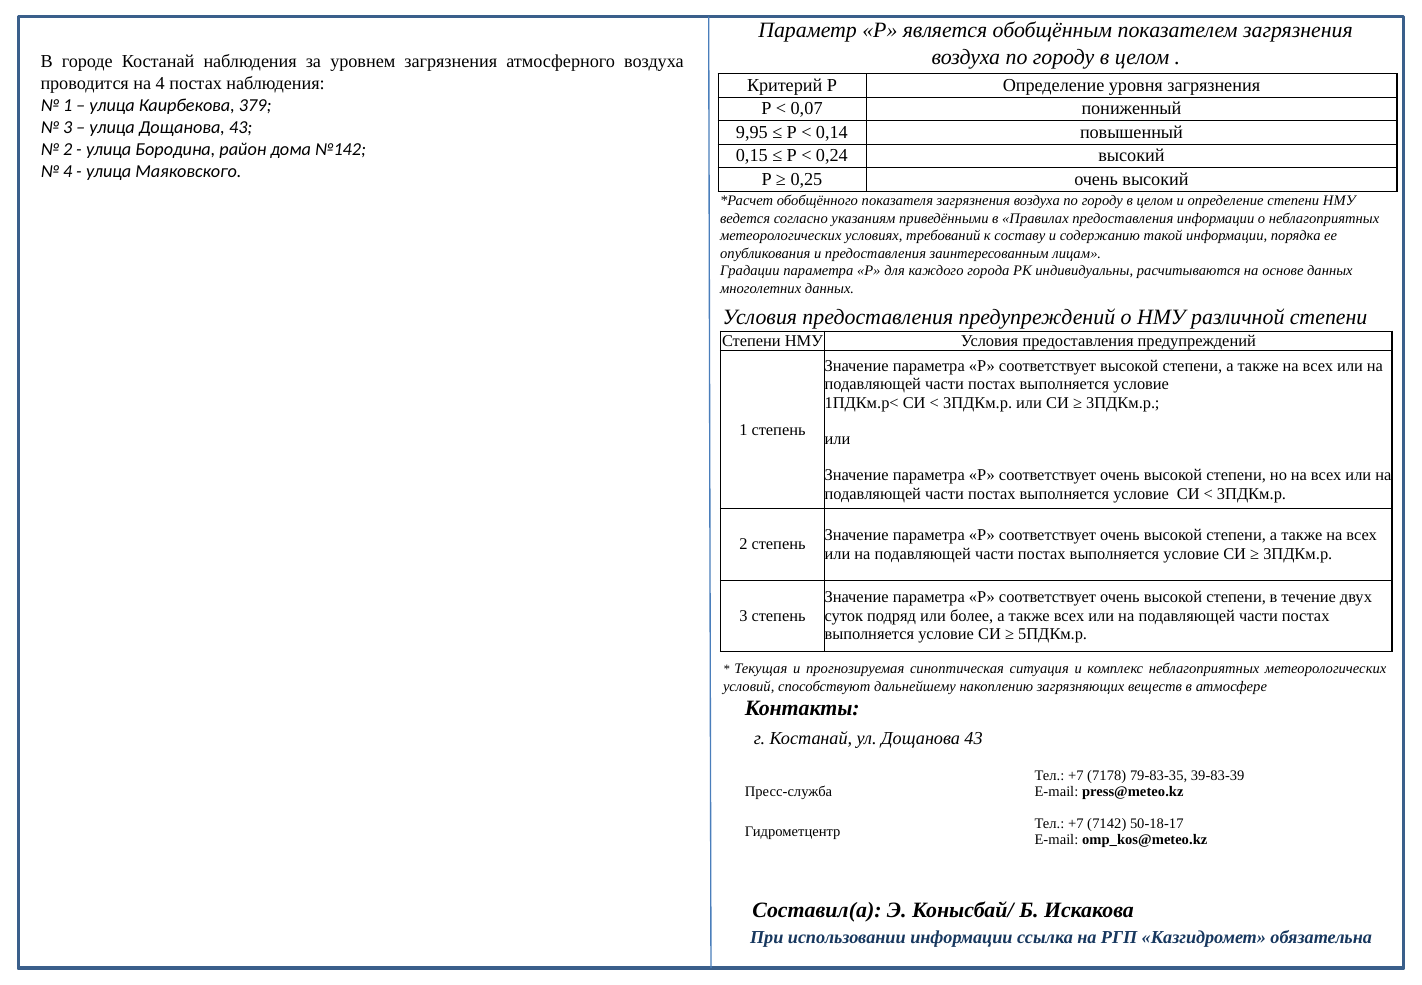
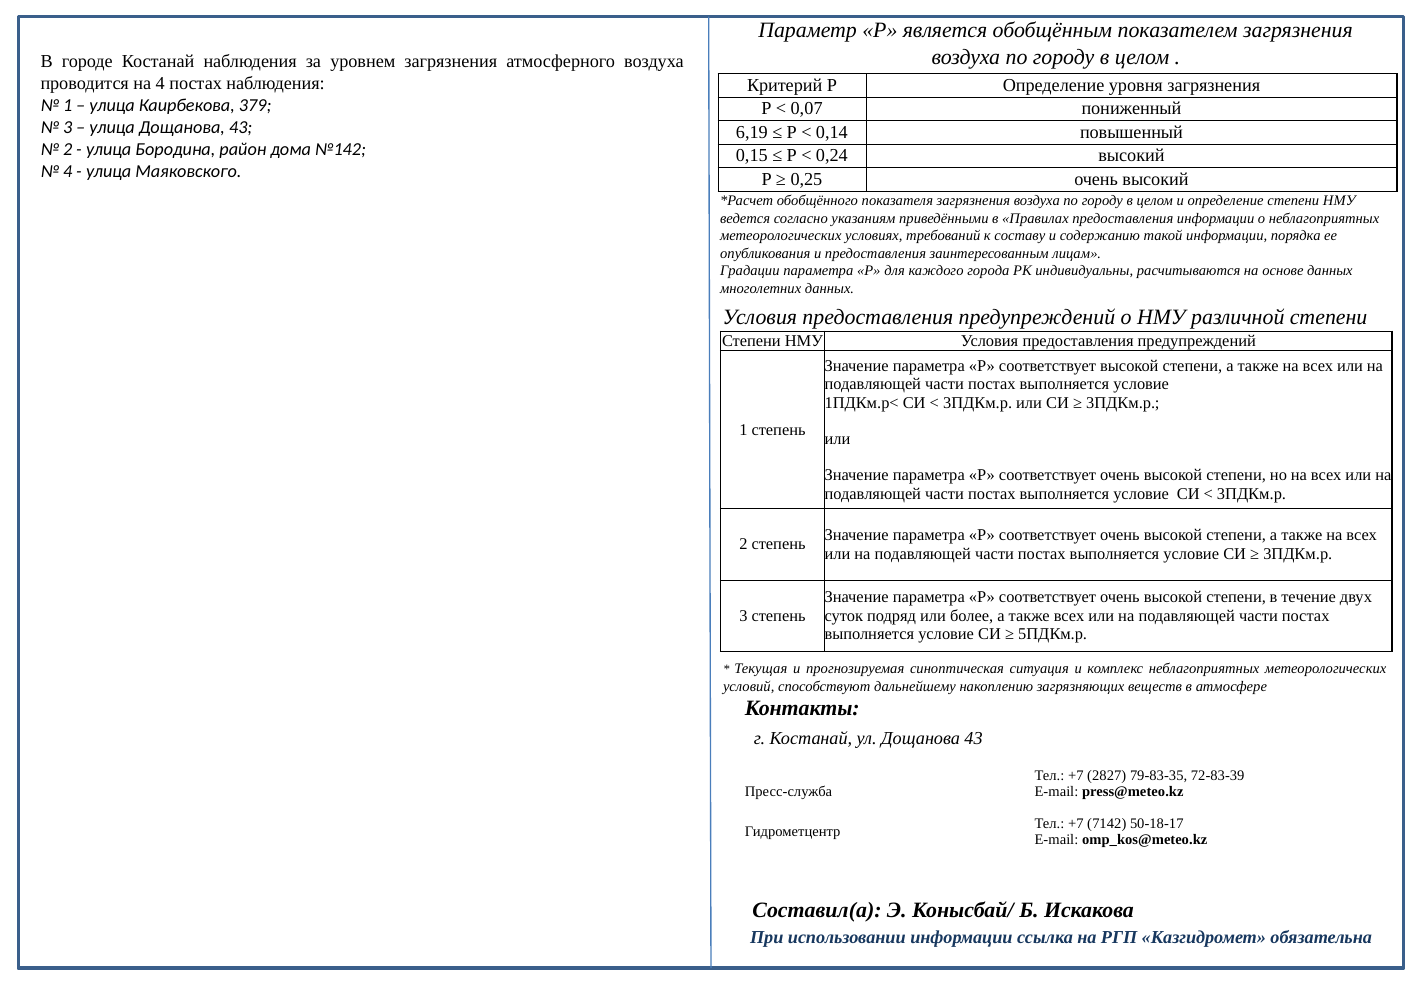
9,95: 9,95 -> 6,19
7178: 7178 -> 2827
39-83-39: 39-83-39 -> 72-83-39
